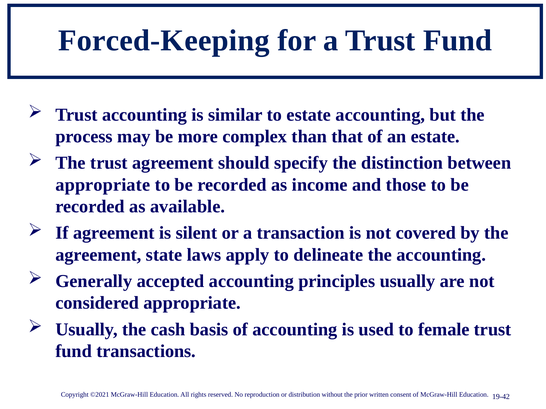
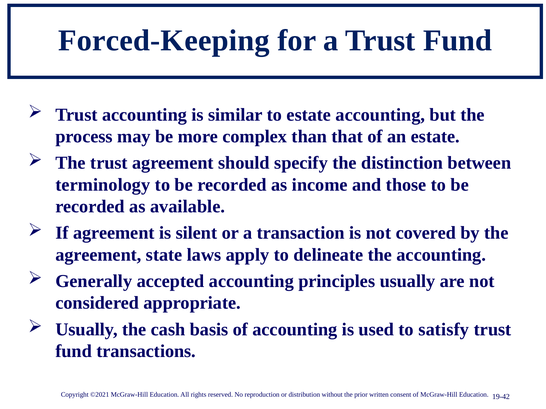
appropriate at (103, 185): appropriate -> terminology
female: female -> satisfy
